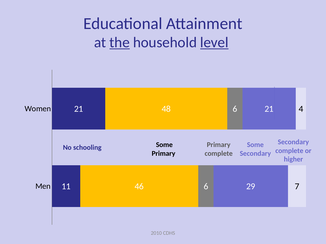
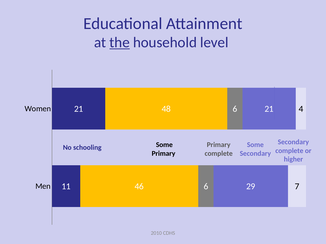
level underline: present -> none
